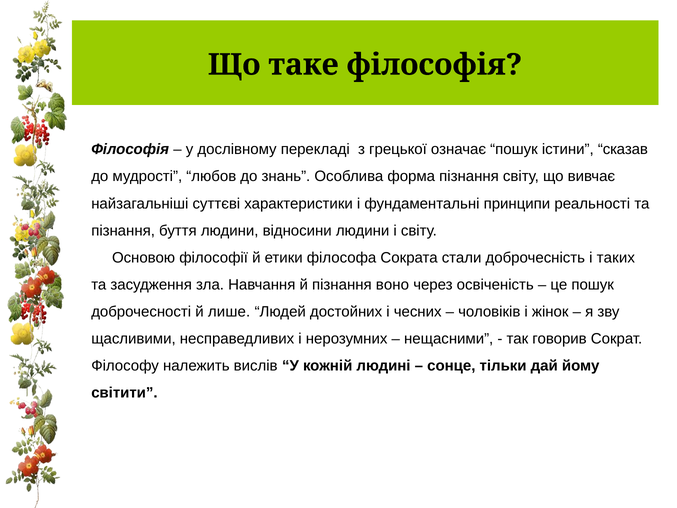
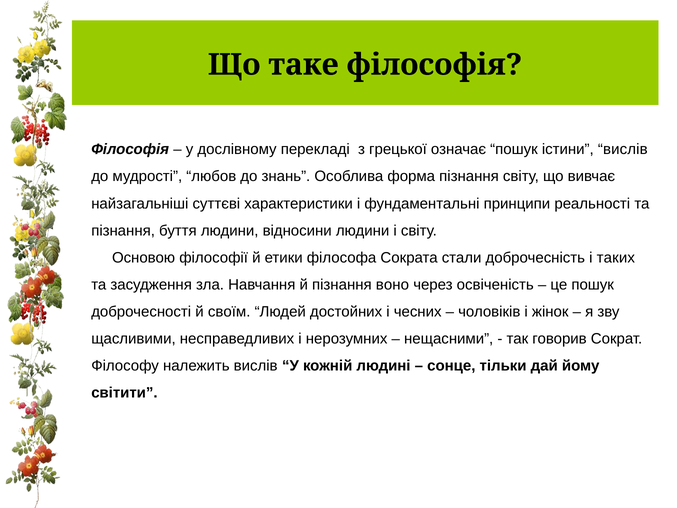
істини сказав: сказав -> вислів
лише: лише -> своїм
